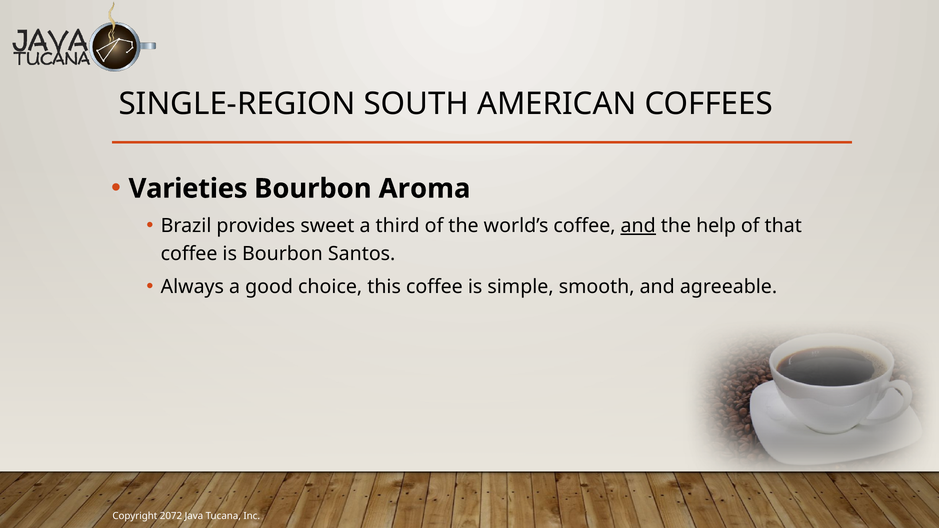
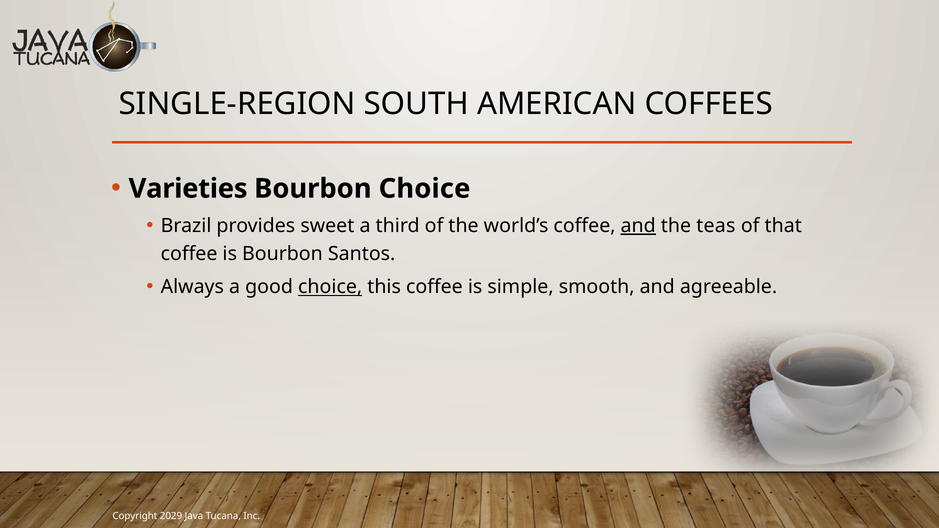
Bourbon Aroma: Aroma -> Choice
help: help -> teas
choice at (330, 287) underline: none -> present
2072: 2072 -> 2029
